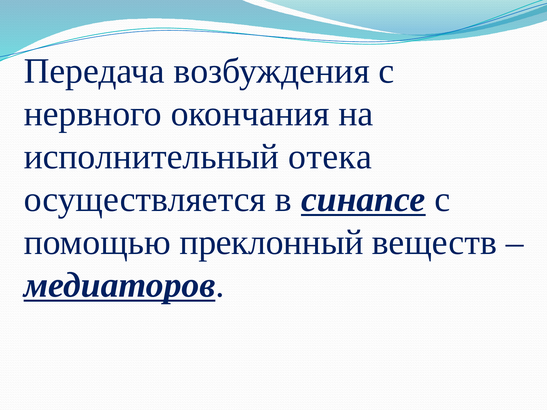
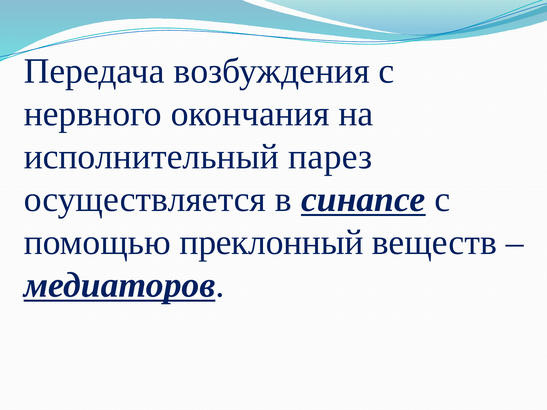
отека: отека -> парез
